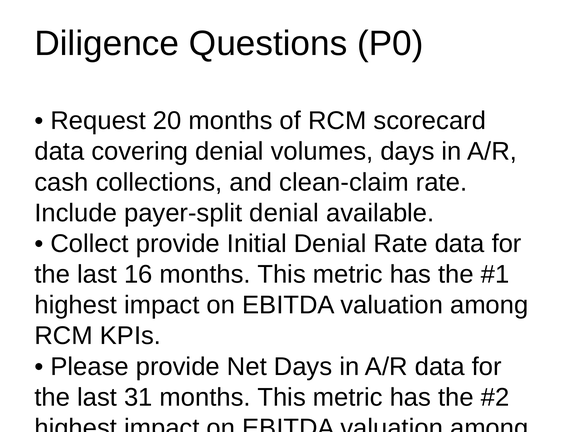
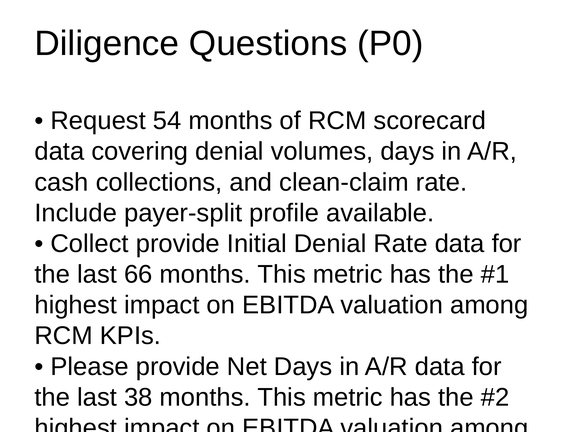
20: 20 -> 54
payer-split denial: denial -> profile
16: 16 -> 66
31: 31 -> 38
